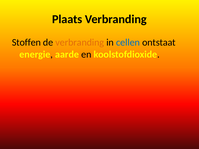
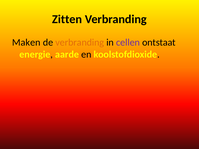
Plaats: Plaats -> Zitten
Stoffen: Stoffen -> Maken
cellen colour: blue -> purple
